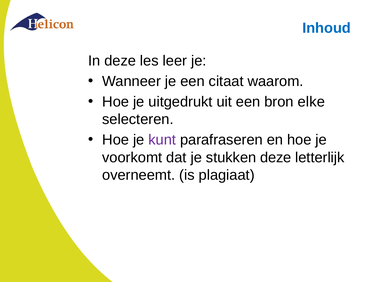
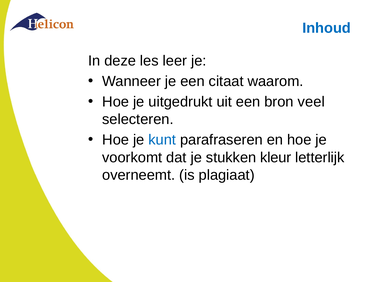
elke: elke -> veel
kunt colour: purple -> blue
stukken deze: deze -> kleur
